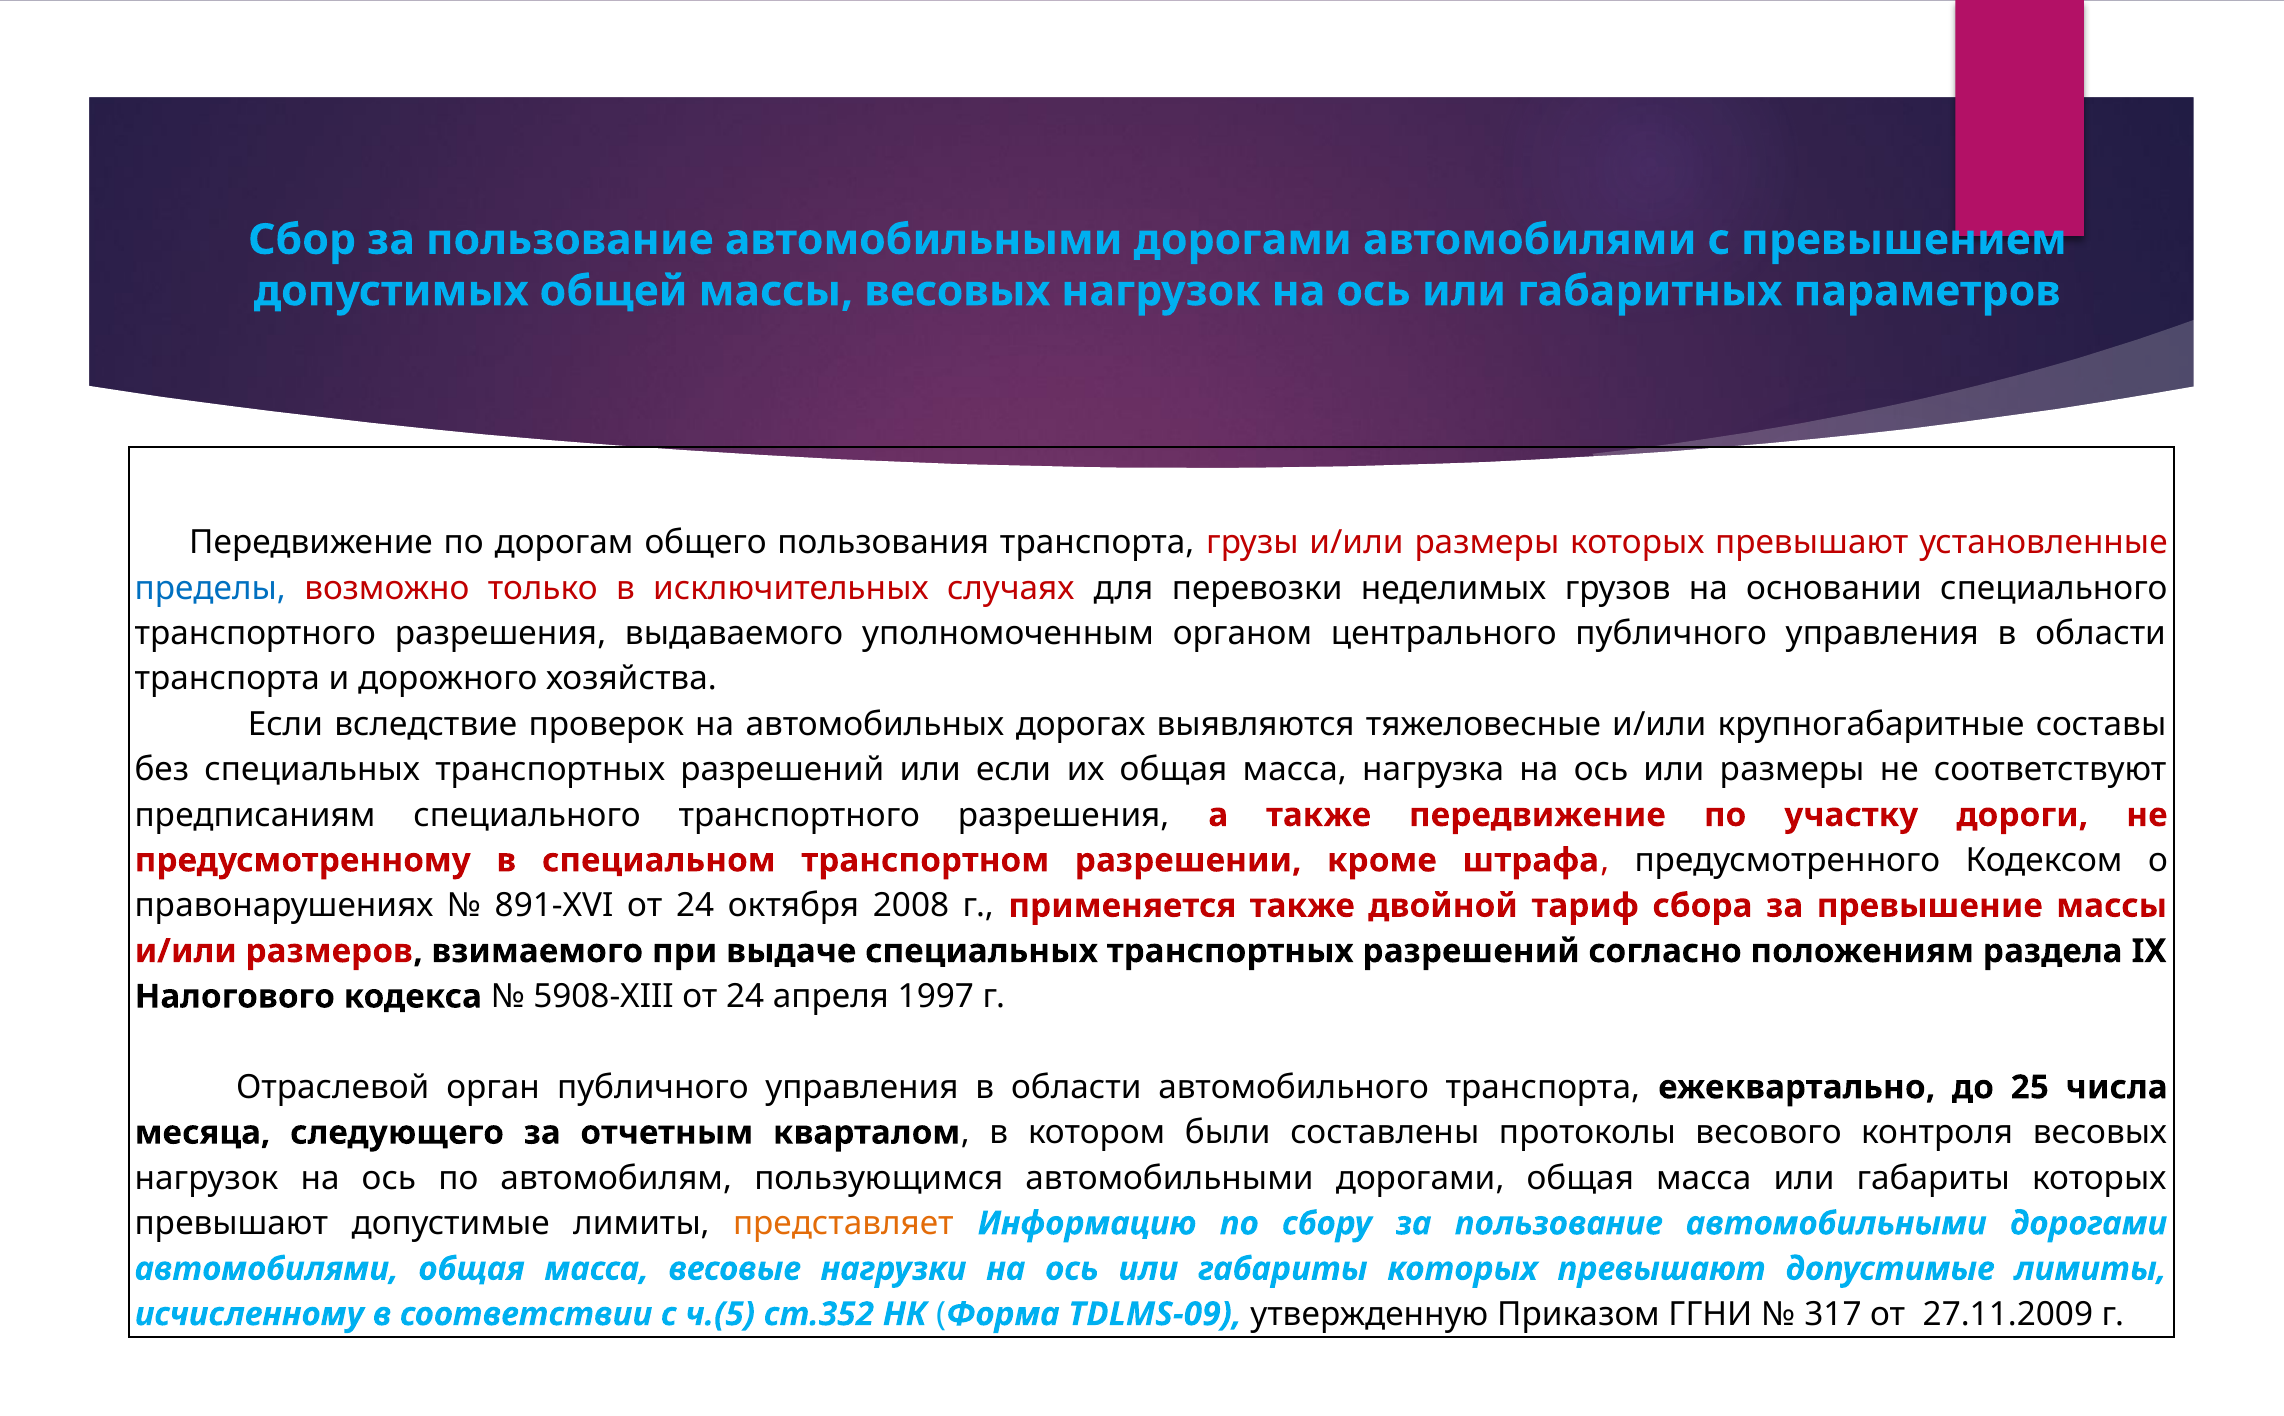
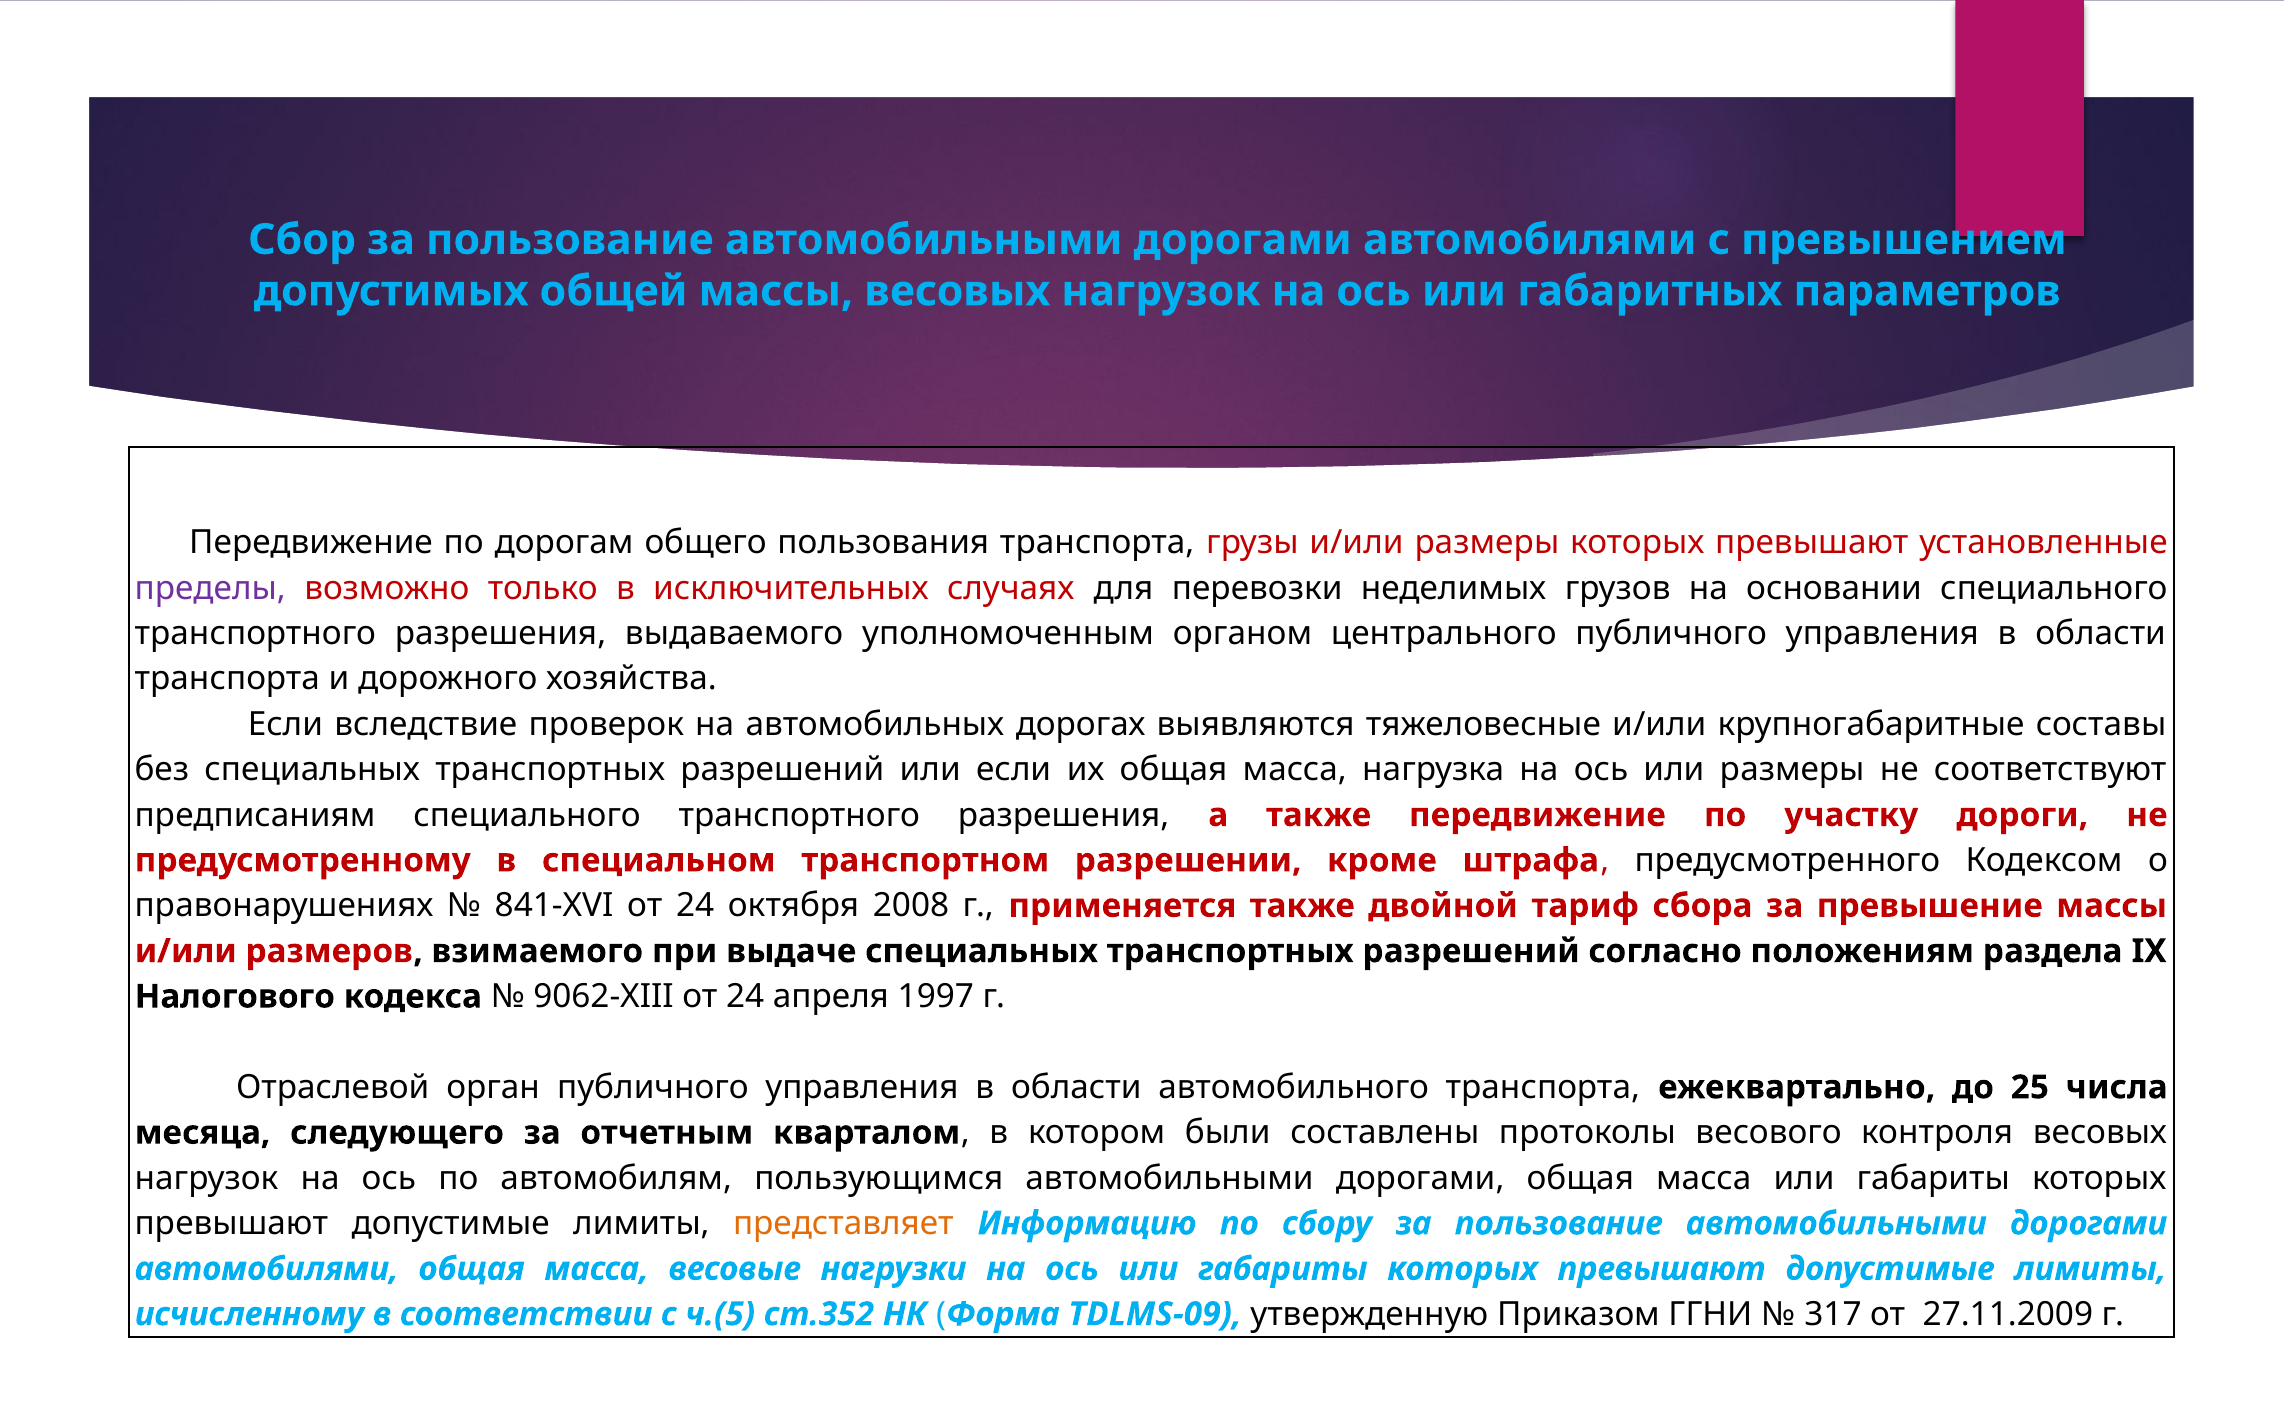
пределы colour: blue -> purple
891-XVI: 891-XVI -> 841-XVI
5908-ХIII: 5908-ХIII -> 9062-ХIII
